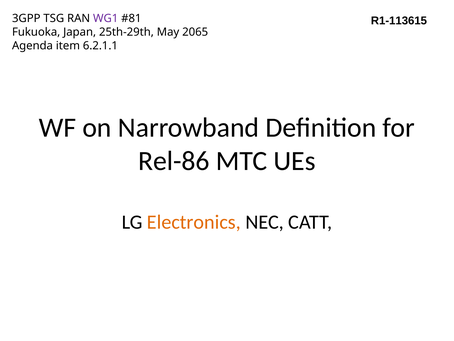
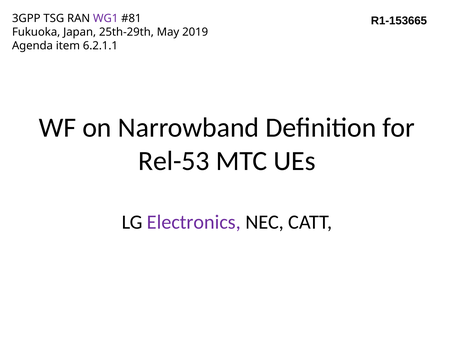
R1-113615: R1-113615 -> R1-153665
2065: 2065 -> 2019
Rel-86: Rel-86 -> Rel-53
Electronics colour: orange -> purple
